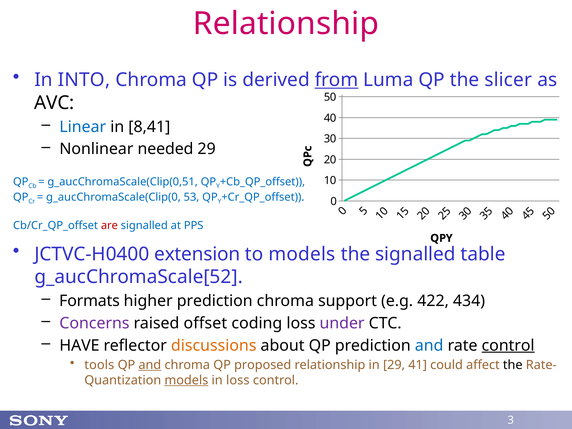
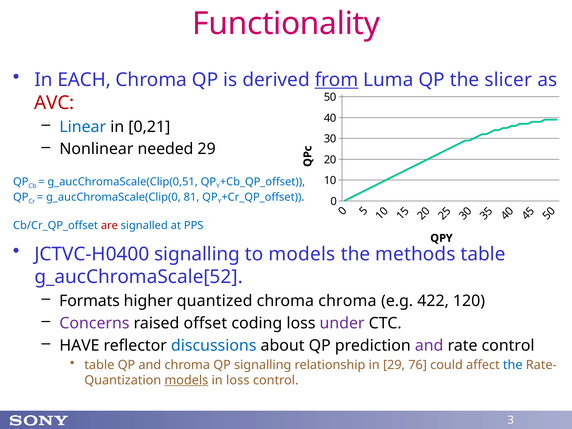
Relationship at (286, 24): Relationship -> Functionality
INTO: INTO -> EACH
AVC colour: black -> red
8,41: 8,41 -> 0,21
53: 53 -> 81
JCTVC-H0400 extension: extension -> signalling
the signalled: signalled -> methods
higher prediction: prediction -> quantized
chroma support: support -> chroma
434: 434 -> 120
discussions colour: orange -> blue
and at (429, 345) colour: blue -> purple
control at (508, 345) underline: present -> none
tools at (99, 365): tools -> table
and at (150, 365) underline: present -> none
QP proposed: proposed -> signalling
41: 41 -> 76
the at (513, 365) colour: black -> blue
